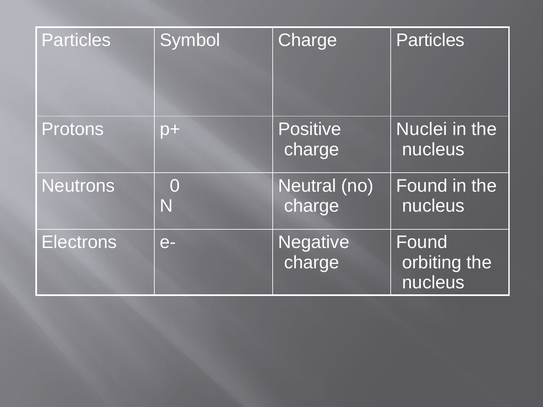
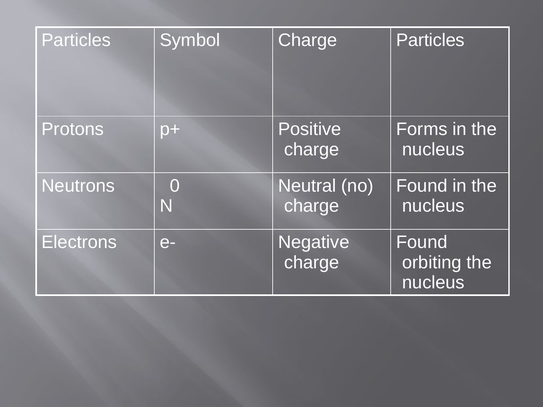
Nuclei: Nuclei -> Forms
